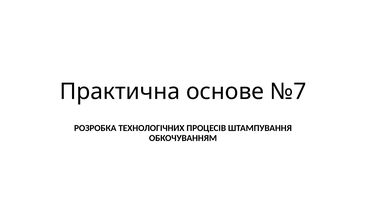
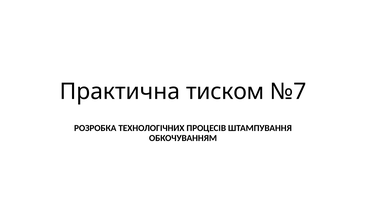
основе: основе -> тиском
